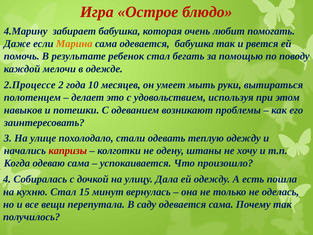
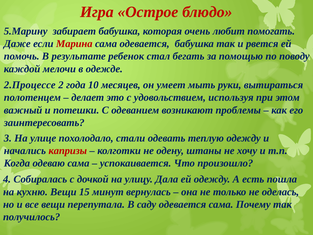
4.Марину: 4.Марину -> 5.Марину
Марина colour: orange -> red
навыков: навыков -> важный
кухню Стал: Стал -> Вещи
